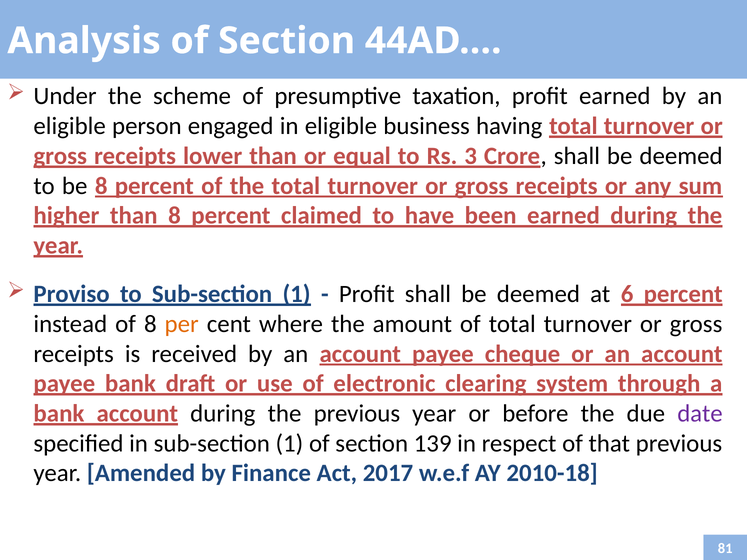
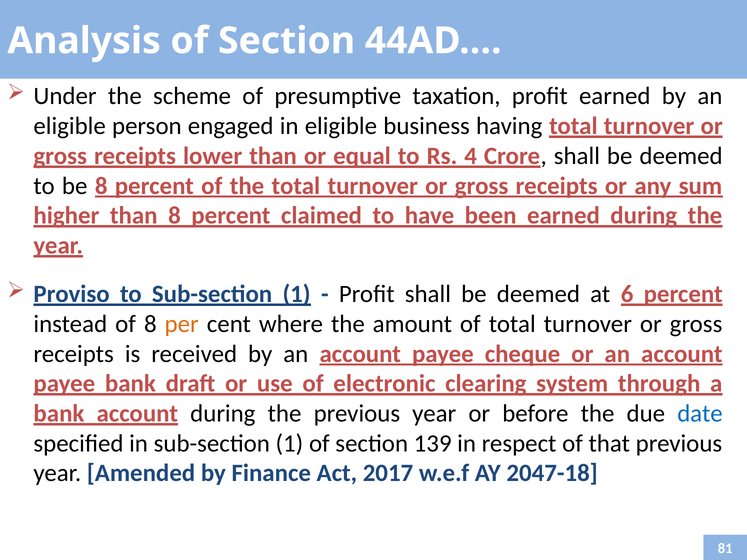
3: 3 -> 4
date colour: purple -> blue
2010-18: 2010-18 -> 2047-18
